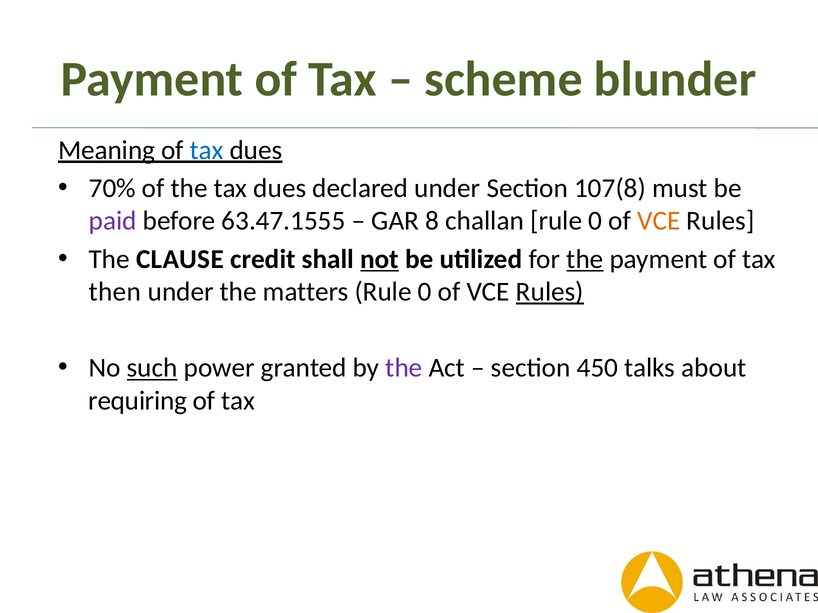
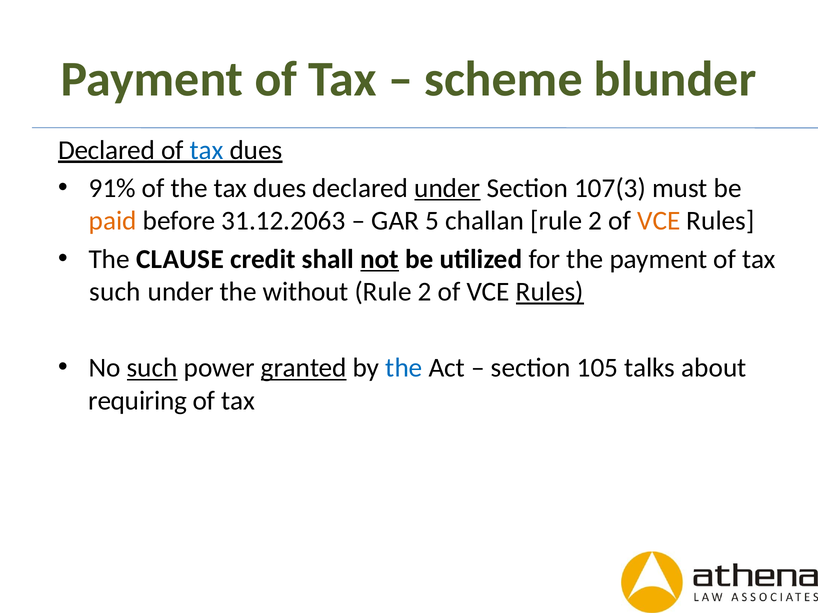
Meaning at (107, 150): Meaning -> Declared
70%: 70% -> 91%
under at (447, 188) underline: none -> present
107(8: 107(8 -> 107(3
paid colour: purple -> orange
63.47.1555: 63.47.1555 -> 31.12.2063
8: 8 -> 5
challan rule 0: 0 -> 2
the at (585, 259) underline: present -> none
then at (115, 292): then -> such
matters: matters -> without
0 at (425, 292): 0 -> 2
granted underline: none -> present
the at (404, 368) colour: purple -> blue
450: 450 -> 105
